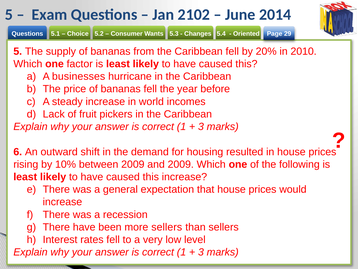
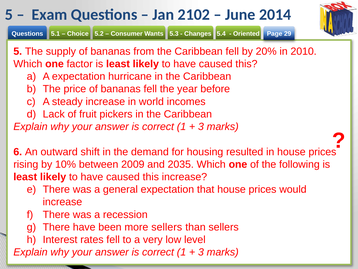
A businesses: businesses -> expectation
and 2009: 2009 -> 2035
